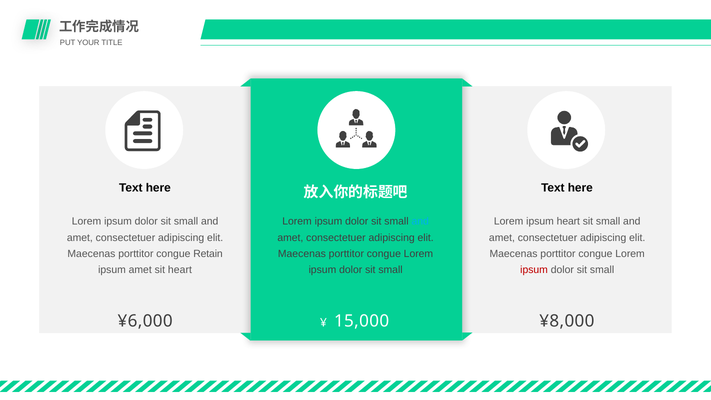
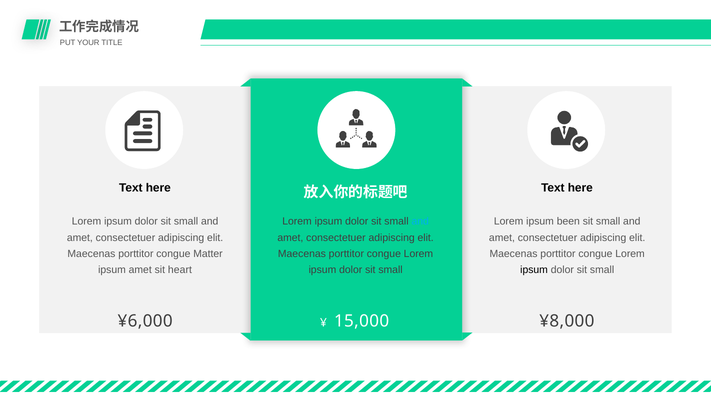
ipsum heart: heart -> been
Retain: Retain -> Matter
ipsum at (534, 270) colour: red -> black
